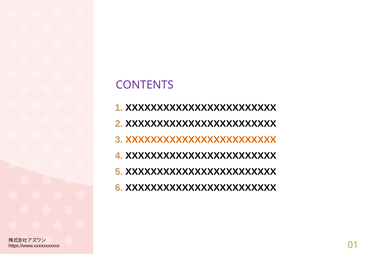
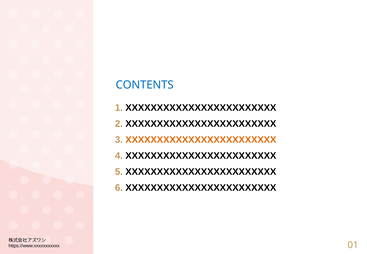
CONTENTS colour: purple -> blue
